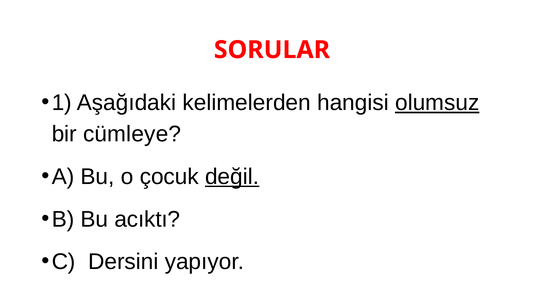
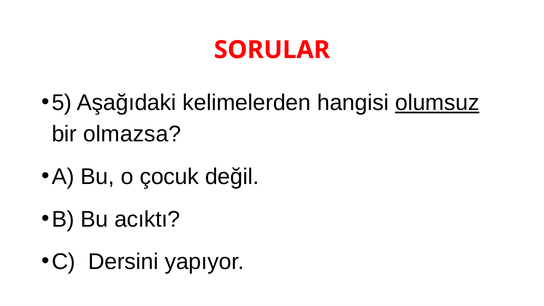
1: 1 -> 5
cümleye: cümleye -> olmazsa
değil underline: present -> none
